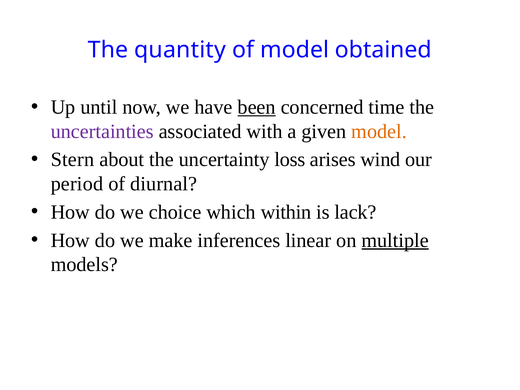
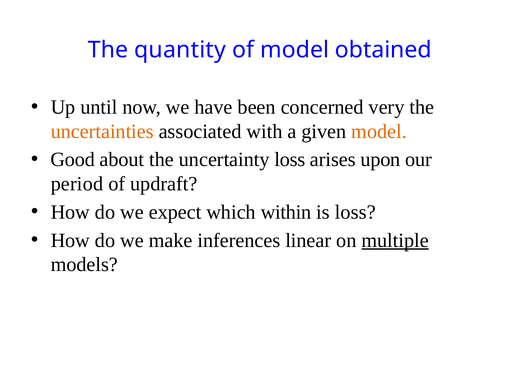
been underline: present -> none
time: time -> very
uncertainties colour: purple -> orange
Stern: Stern -> Good
wind: wind -> upon
diurnal: diurnal -> updraft
choice: choice -> expect
is lack: lack -> loss
